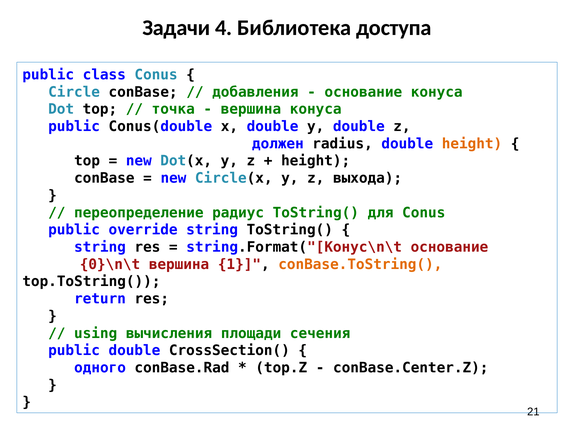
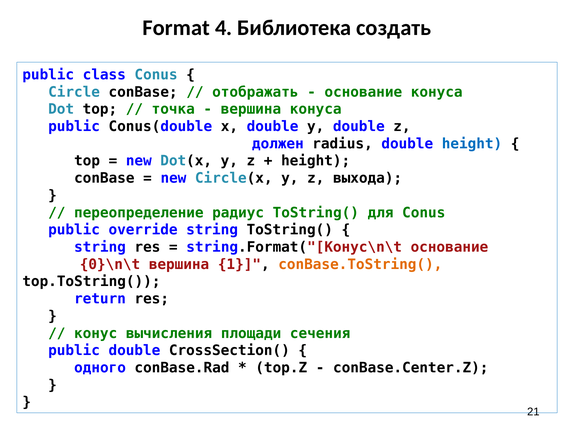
Задачи: Задачи -> Format
доступа: доступа -> создать
добавления: добавления -> отображать
height at (472, 143) colour: orange -> blue
using: using -> конус
